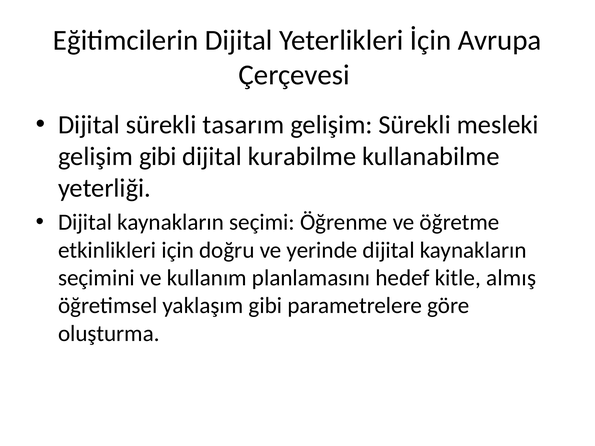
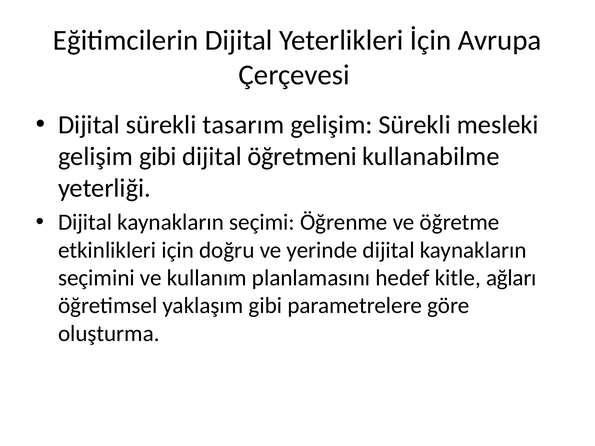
kurabilme: kurabilme -> öğretmeni
almış: almış -> ağları
